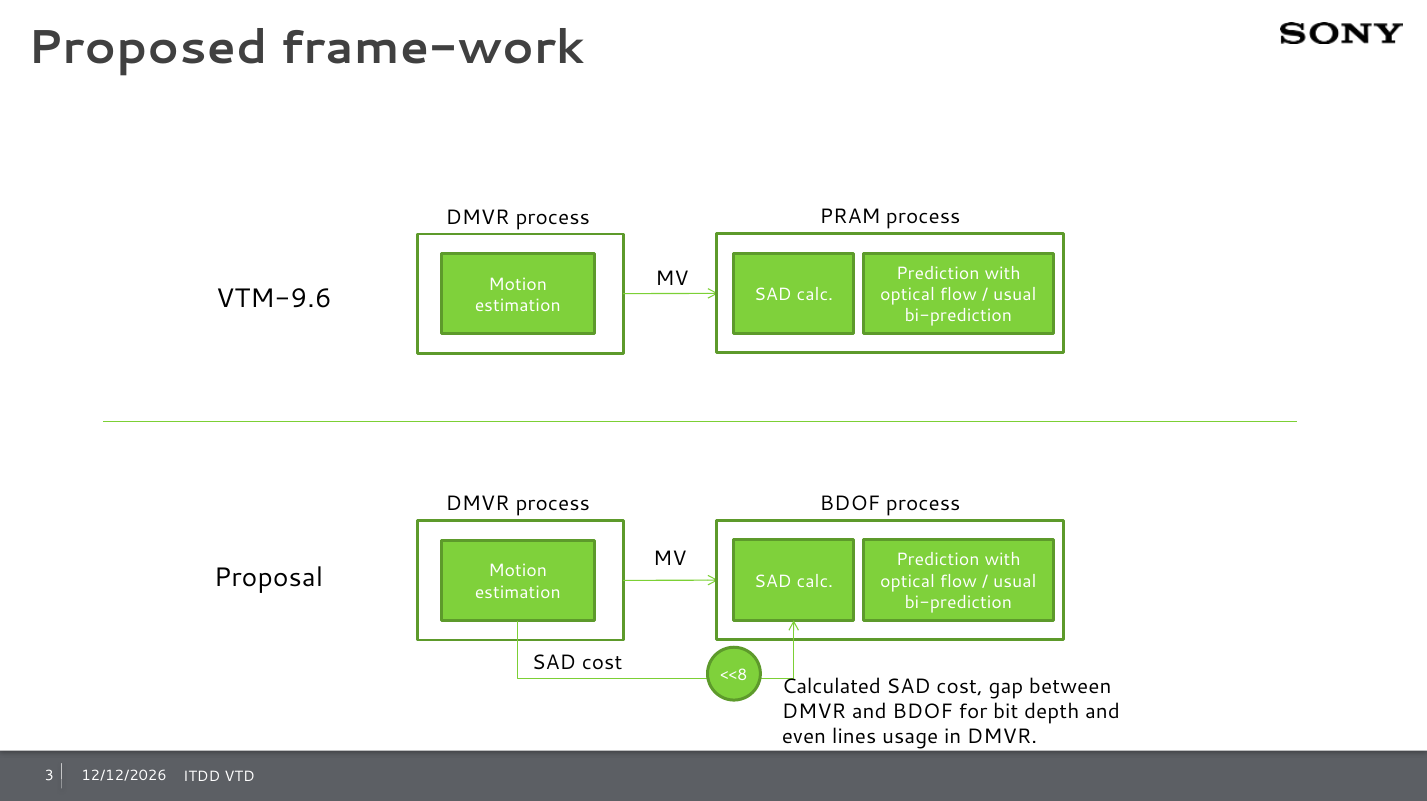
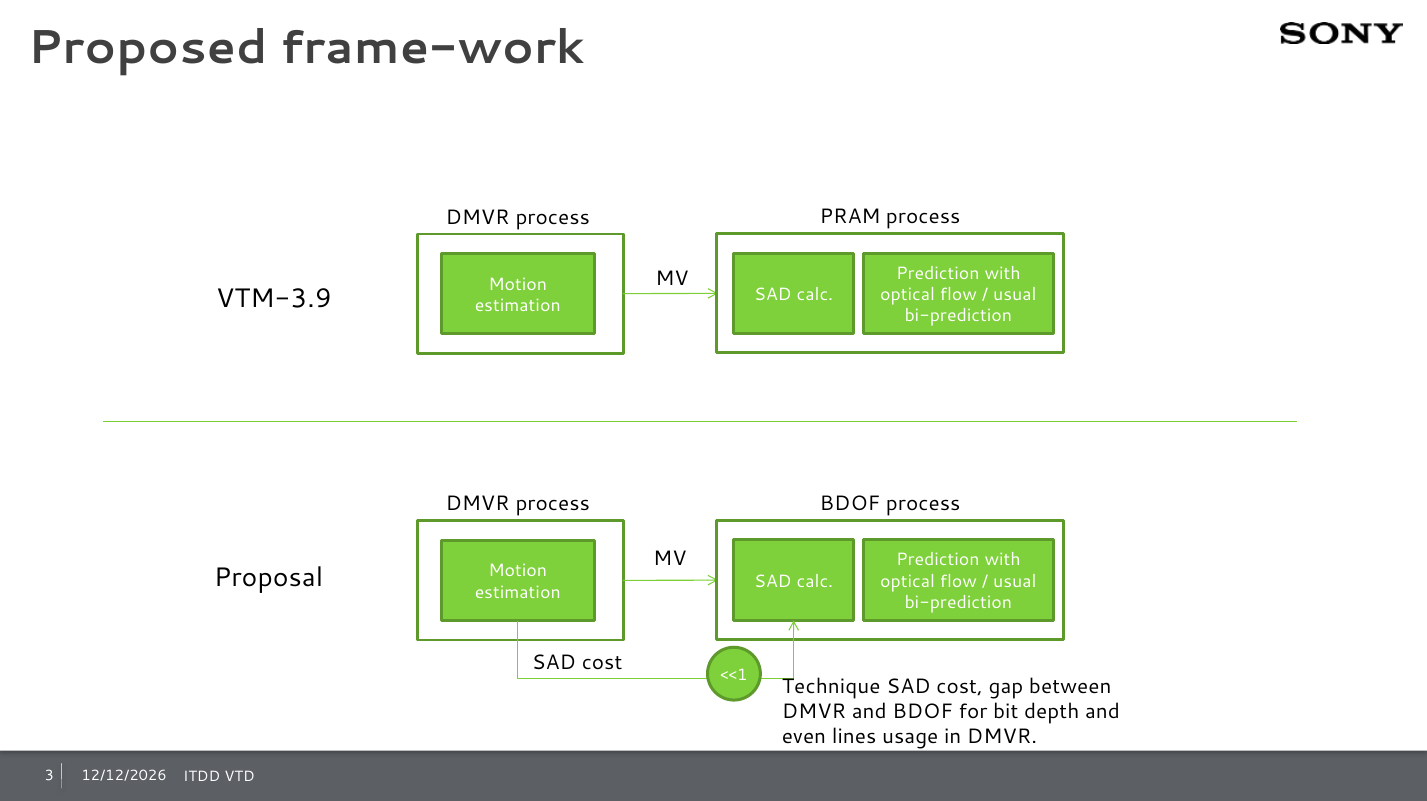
VTM-9.6: VTM-9.6 -> VTM-3.9
<<8: <<8 -> <<1
Calculated: Calculated -> Technique
